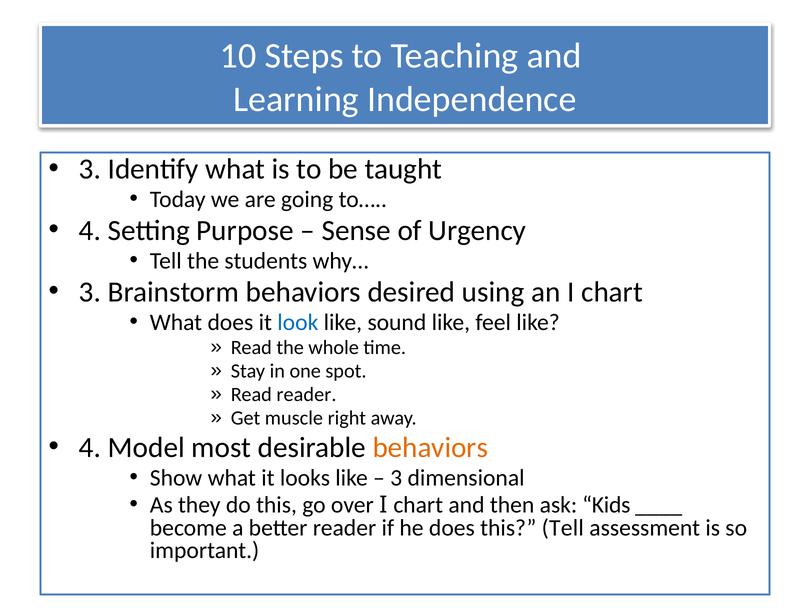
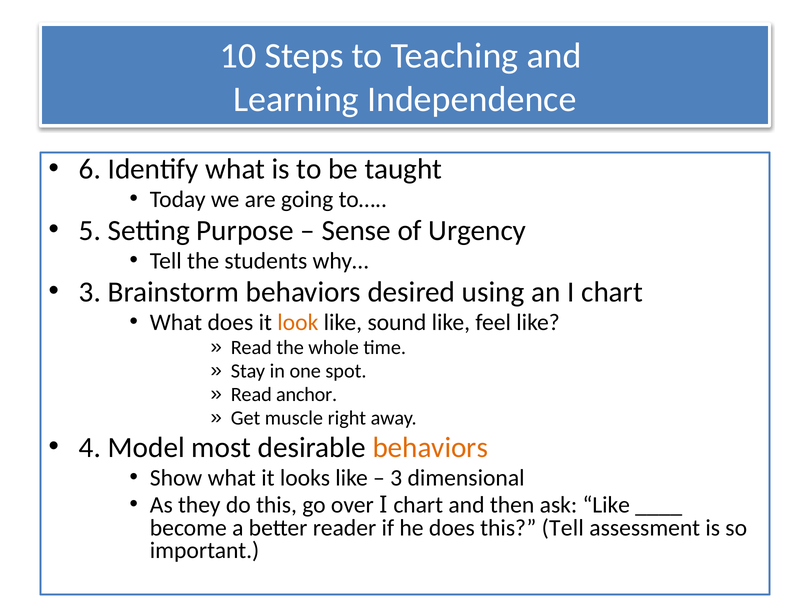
3 at (90, 169): 3 -> 6
4 at (90, 230): 4 -> 5
look colour: blue -> orange
Read reader: reader -> anchor
ask Kids: Kids -> Like
